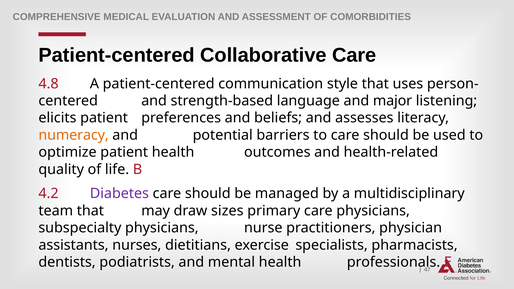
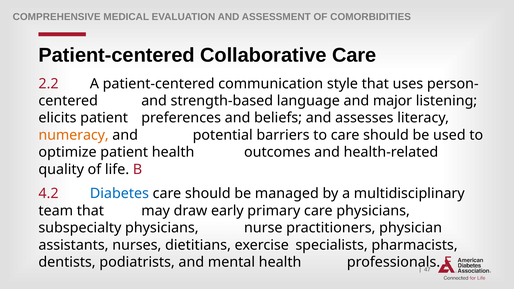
4.8: 4.8 -> 2.2
Diabetes colour: purple -> blue
sizes: sizes -> early
